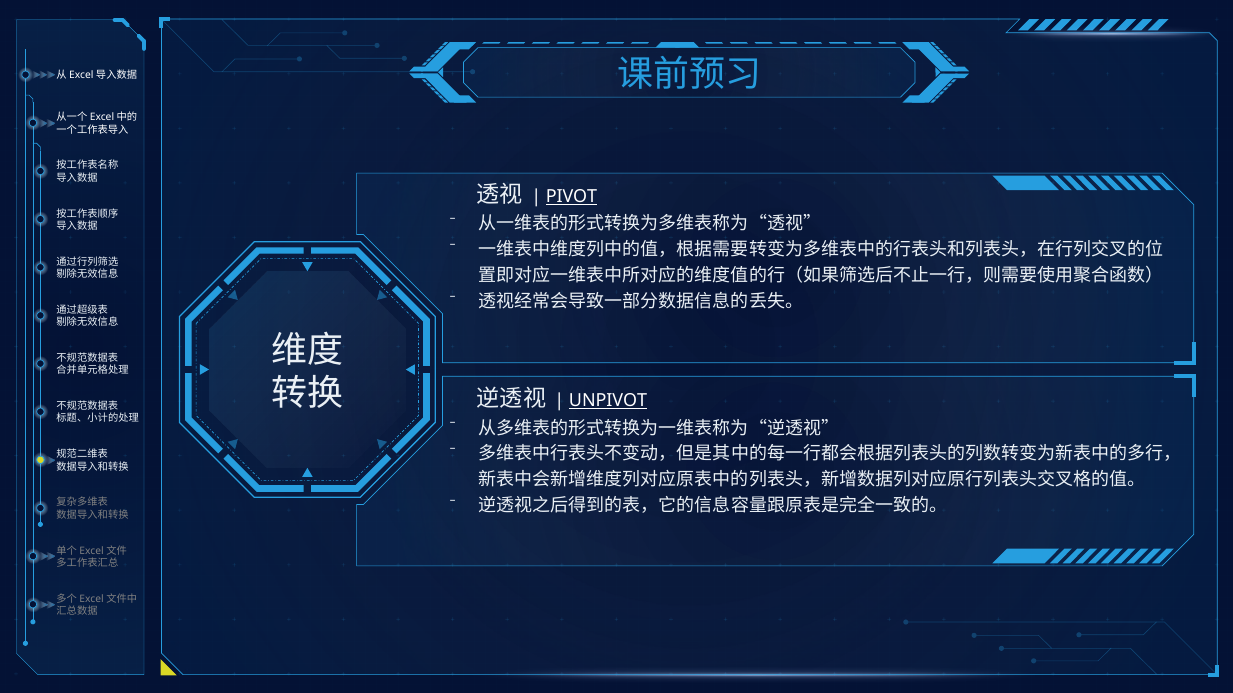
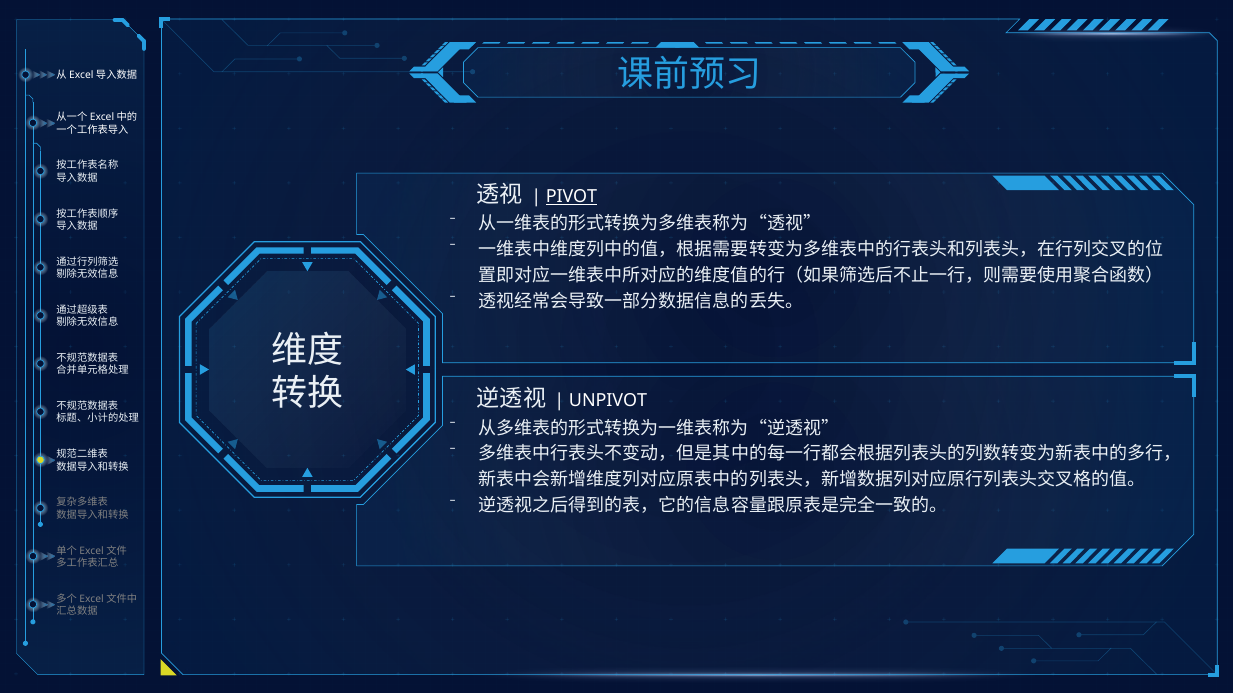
UNPIVOT underline: present -> none
